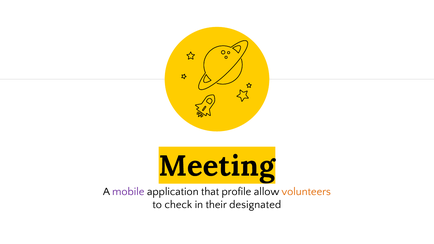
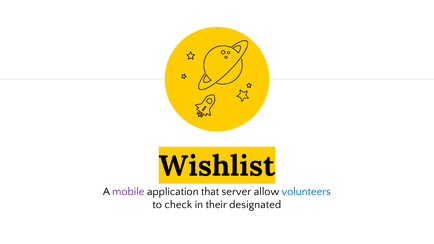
Meeting: Meeting -> Wishlist
profile: profile -> server
volunteers colour: orange -> blue
